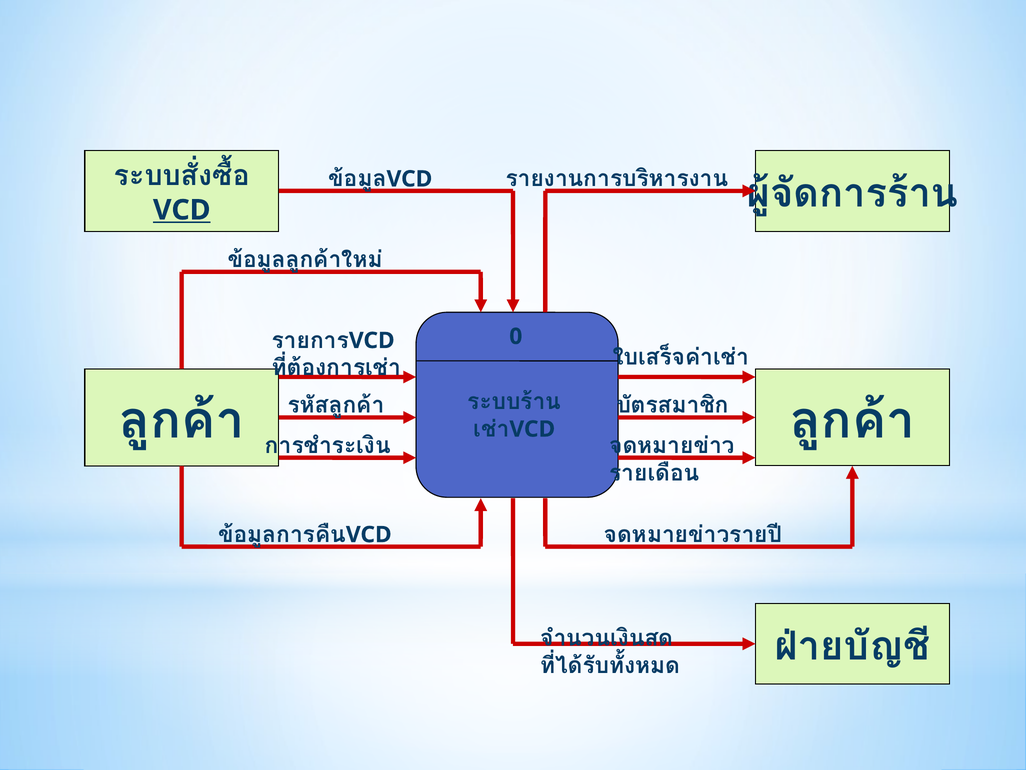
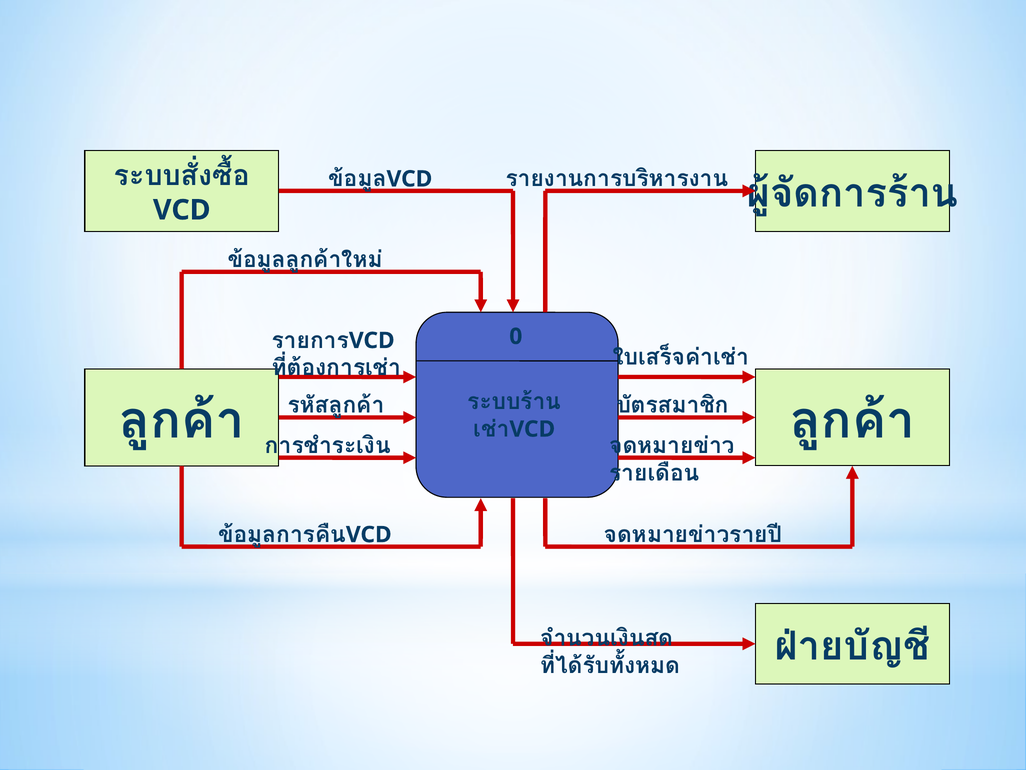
VCD underline: present -> none
